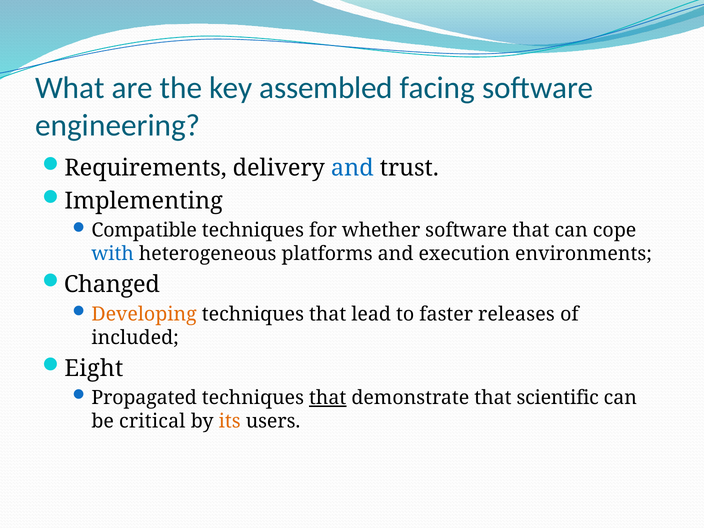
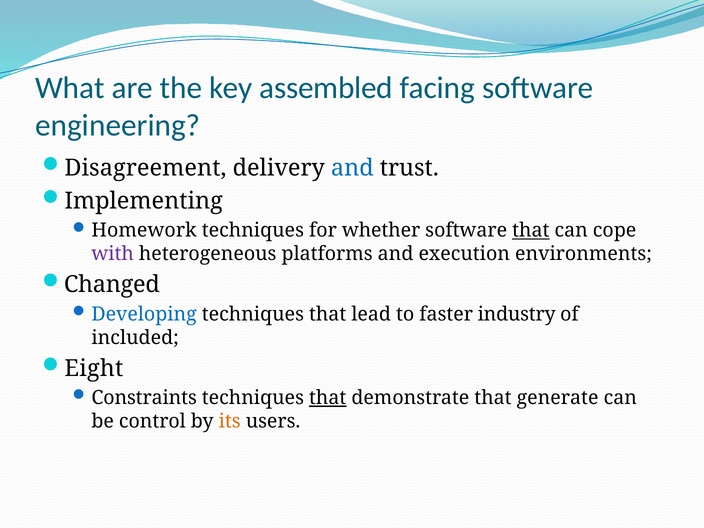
Requirements: Requirements -> Disagreement
Compatible: Compatible -> Homework
that at (531, 230) underline: none -> present
with colour: blue -> purple
Developing colour: orange -> blue
releases: releases -> industry
Propagated: Propagated -> Constraints
scientific: scientific -> generate
critical: critical -> control
